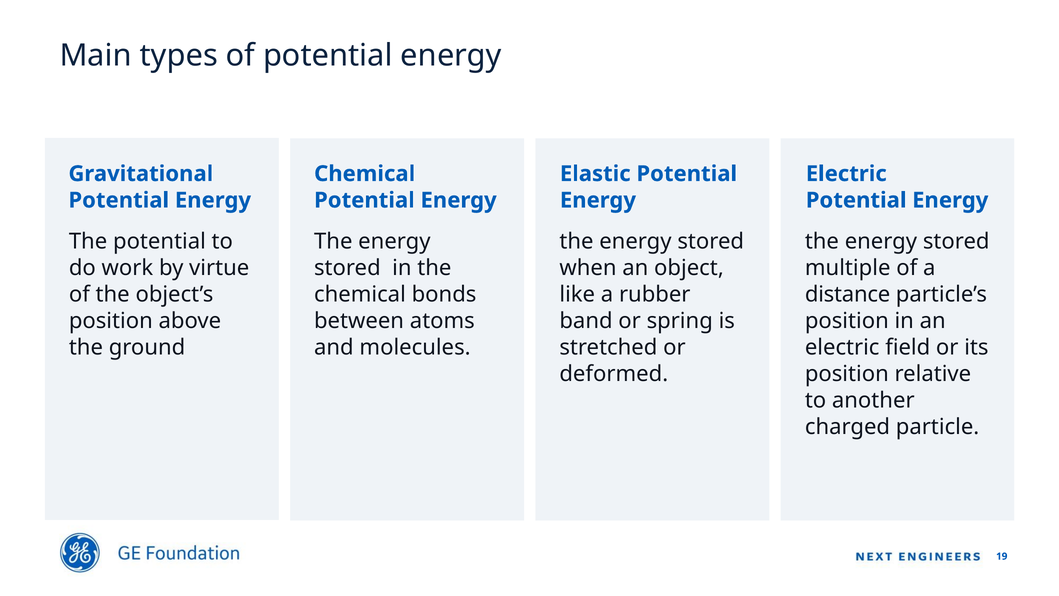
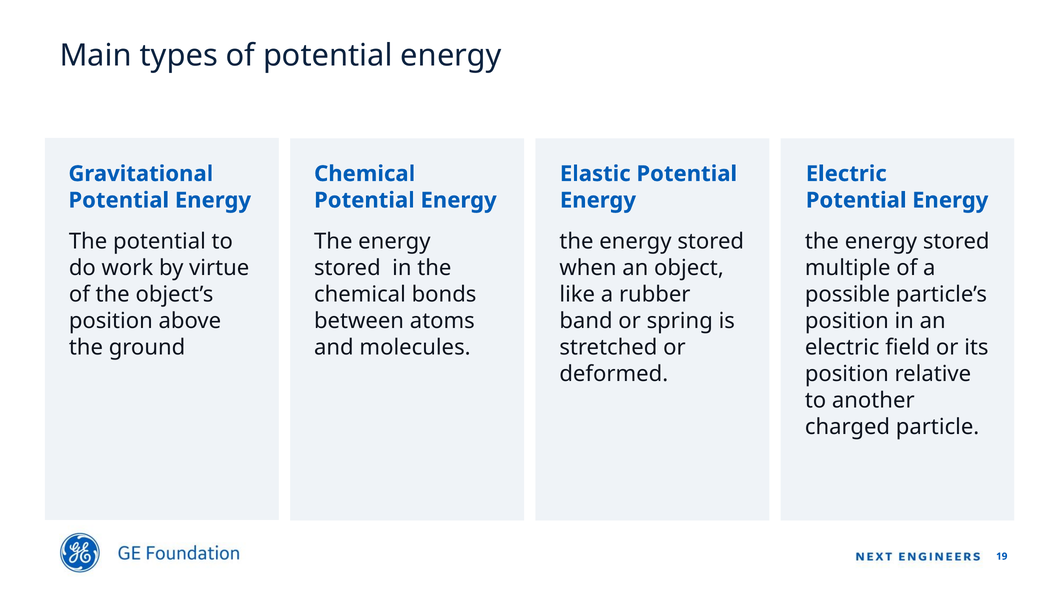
distance: distance -> possible
